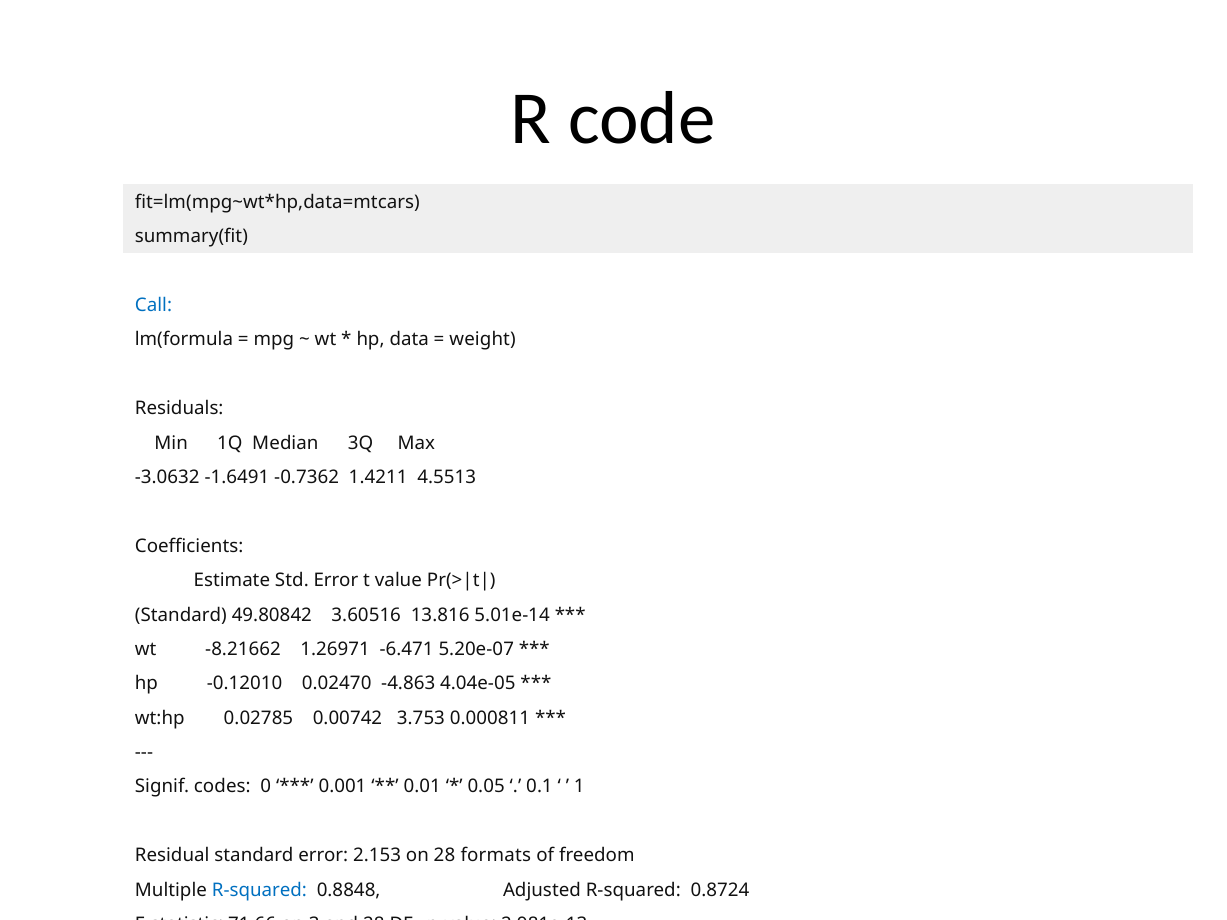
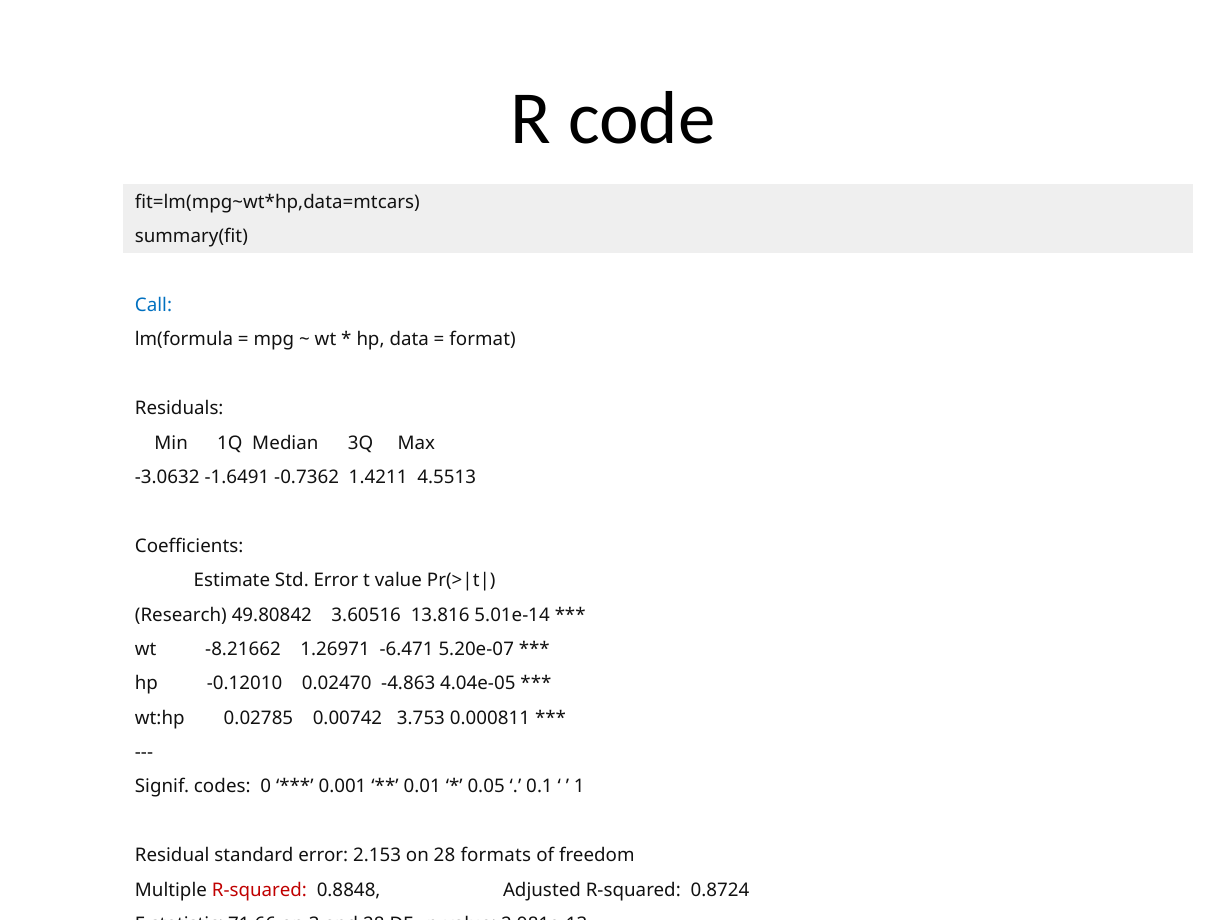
weight: weight -> format
Standard at (181, 615): Standard -> Research
R-squared at (259, 890) colour: blue -> red
